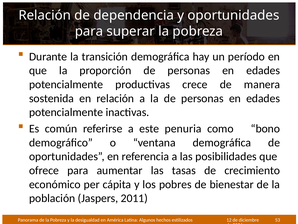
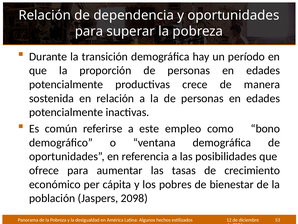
penuria: penuria -> empleo
2011: 2011 -> 2098
